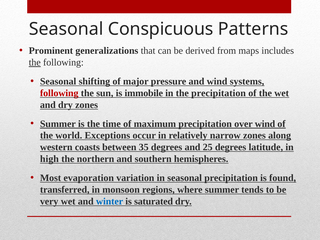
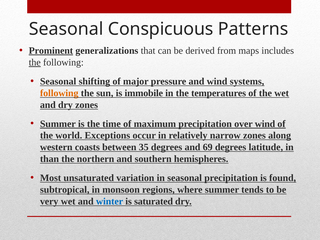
Prominent underline: none -> present
following at (59, 93) colour: red -> orange
the precipitation: precipitation -> temperatures
25: 25 -> 69
high: high -> than
evaporation: evaporation -> unsaturated
transferred: transferred -> subtropical
